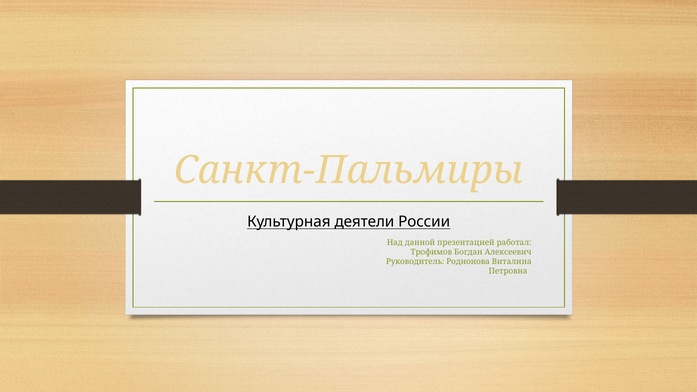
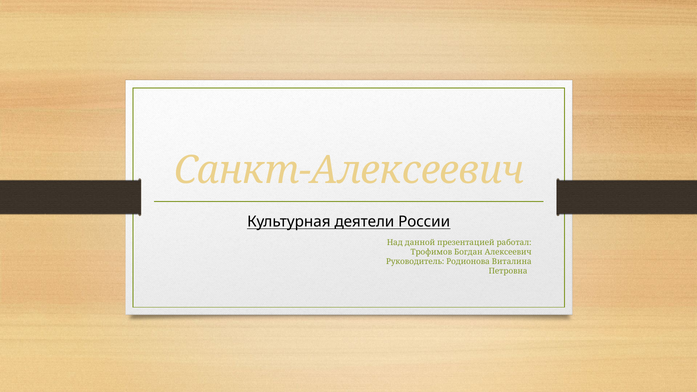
Санкт-Пальмиры: Санкт-Пальмиры -> Санкт-Алексеевич
